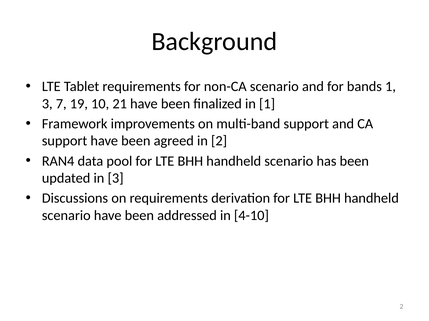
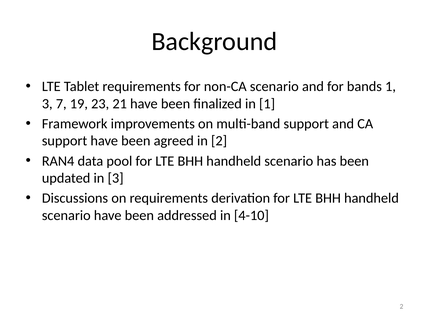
10: 10 -> 23
